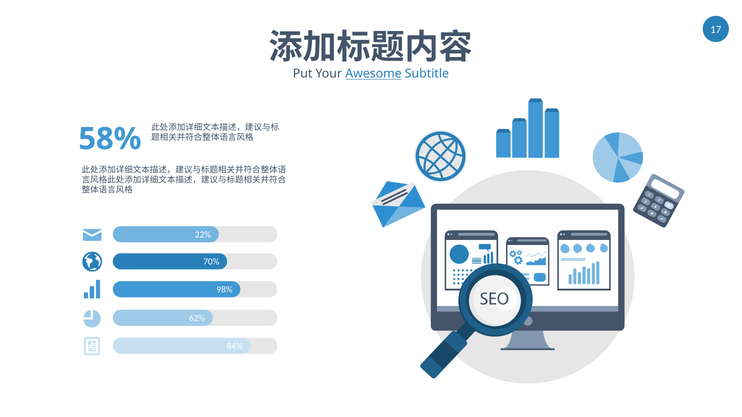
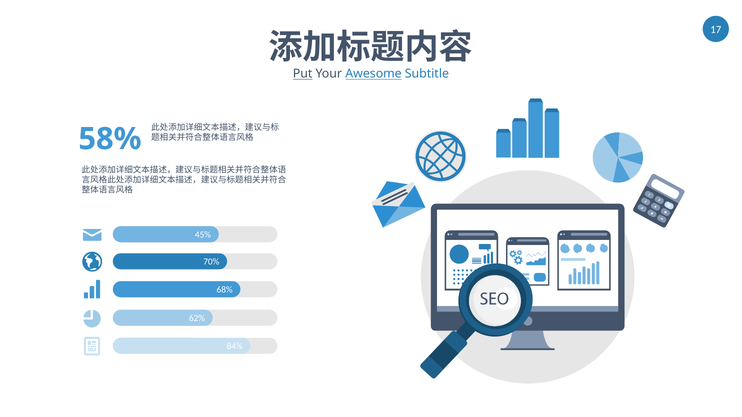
Put underline: none -> present
22%: 22% -> 45%
98%: 98% -> 68%
